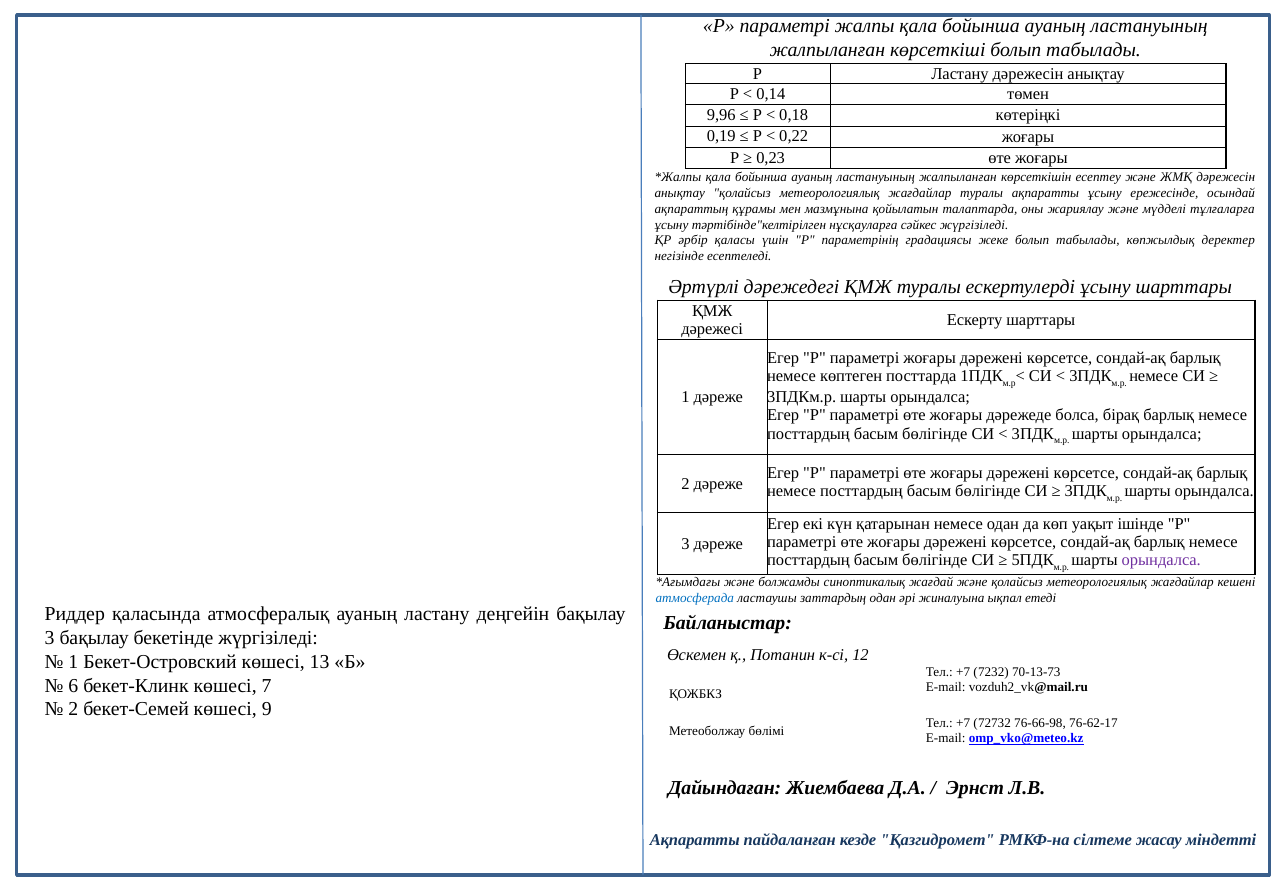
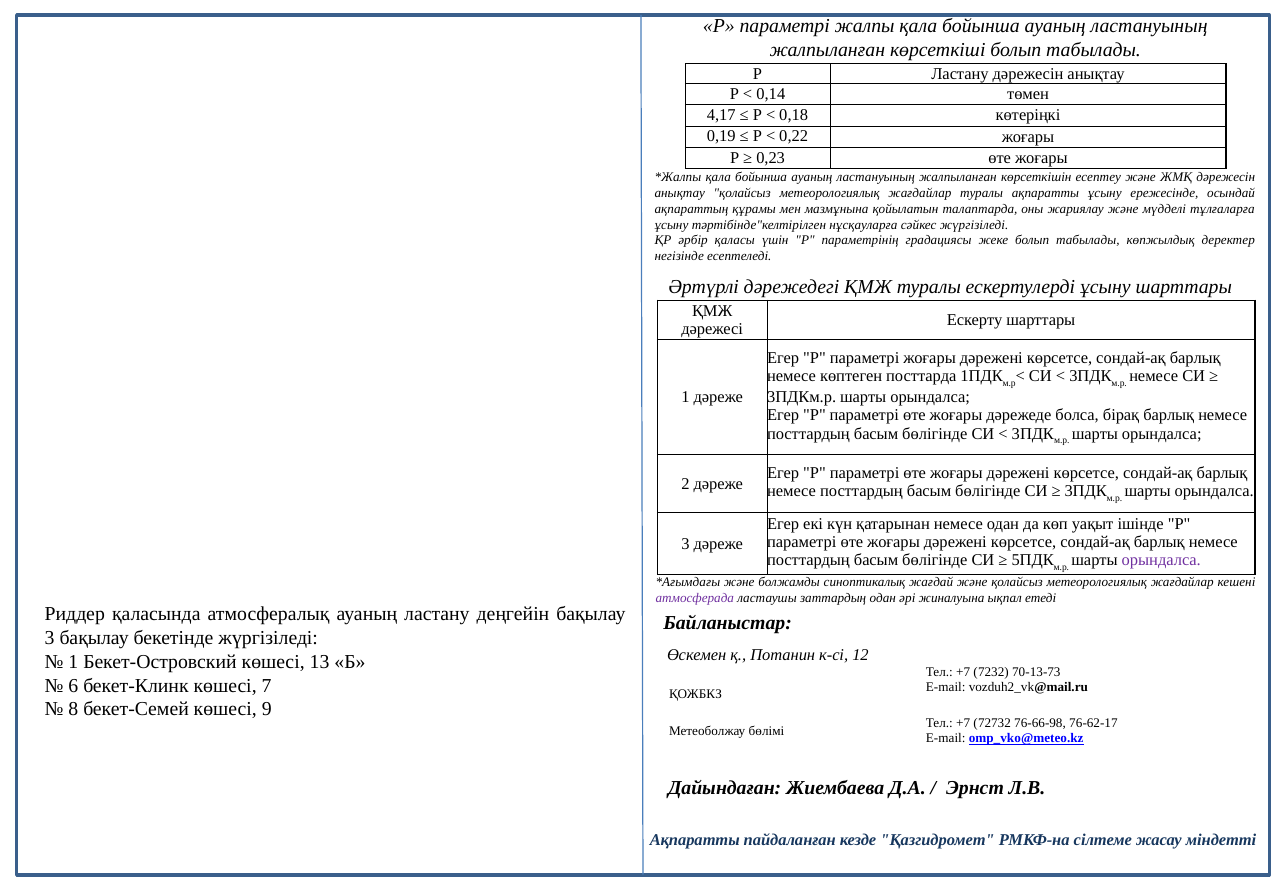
9,96: 9,96 -> 4,17
атмосферада colour: blue -> purple
2 at (73, 710): 2 -> 8
